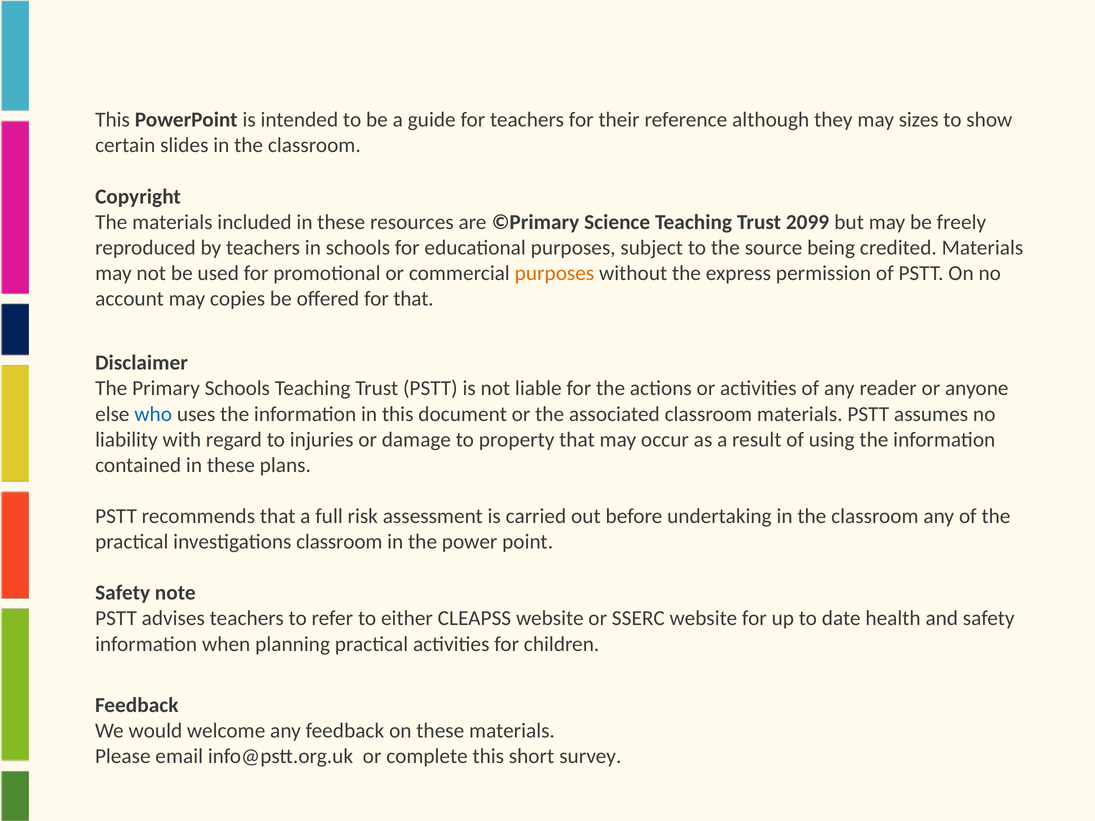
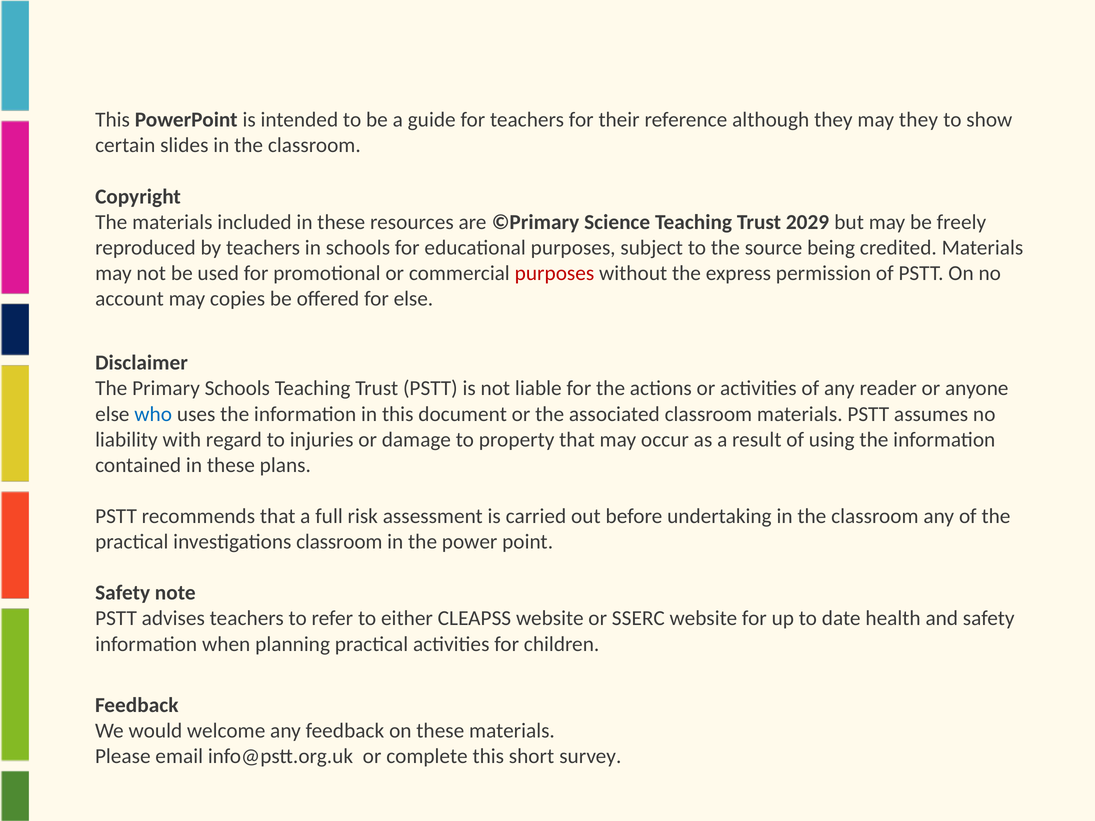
may sizes: sizes -> they
2099: 2099 -> 2029
purposes at (554, 273) colour: orange -> red
for that: that -> else
